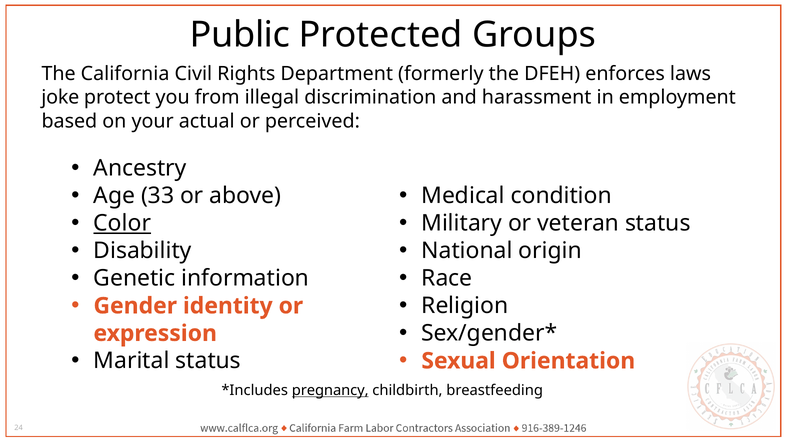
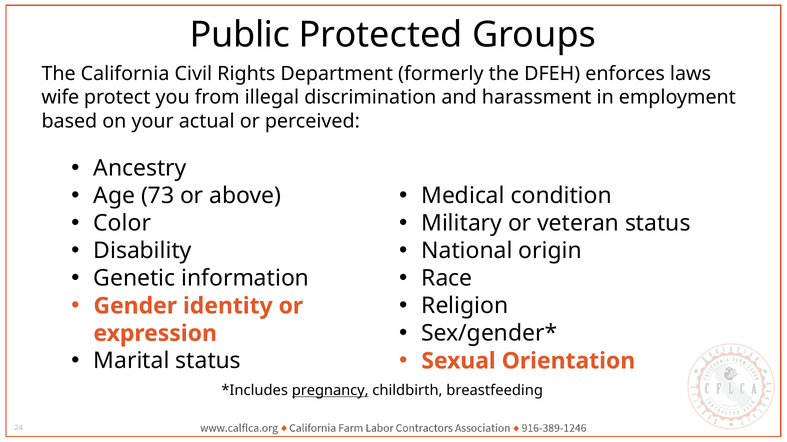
joke: joke -> wife
33: 33 -> 73
Color underline: present -> none
